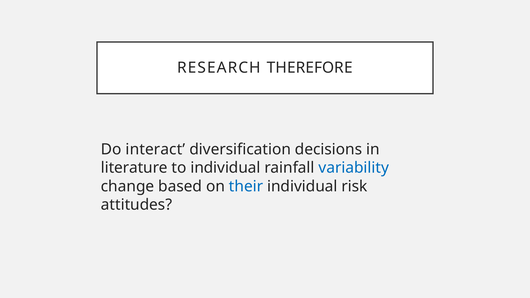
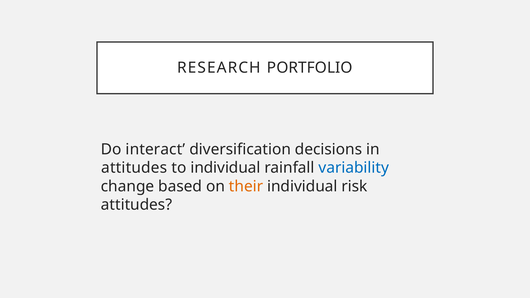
THEREFORE: THEREFORE -> PORTFOLIO
literature at (134, 168): literature -> attitudes
their colour: blue -> orange
